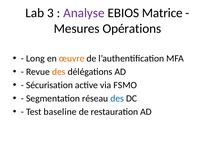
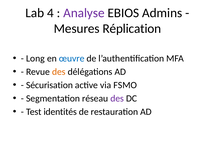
3: 3 -> 4
Matrice: Matrice -> Admins
Opérations: Opérations -> Réplication
œuvre colour: orange -> blue
des at (117, 99) colour: blue -> purple
baseline: baseline -> identités
